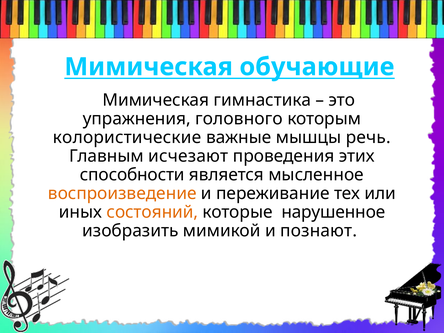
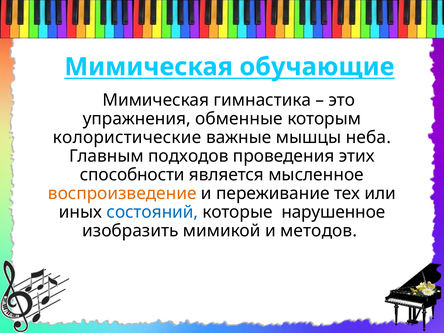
головного: головного -> обменные
речь: речь -> неба
исчезают: исчезают -> подходов
состояний colour: orange -> blue
познают: познают -> методов
